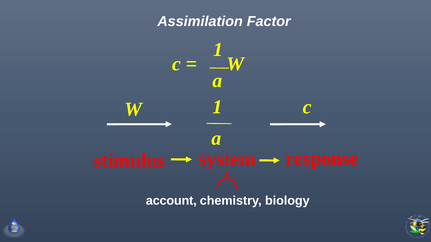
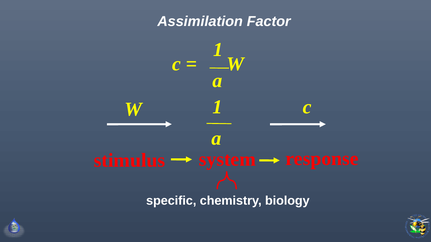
account: account -> specific
